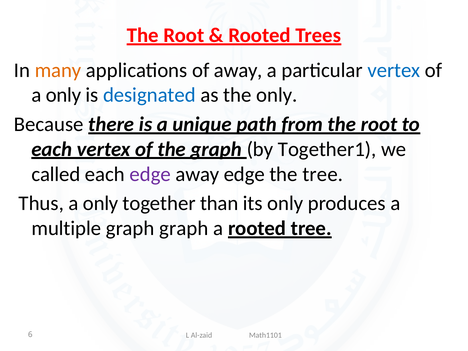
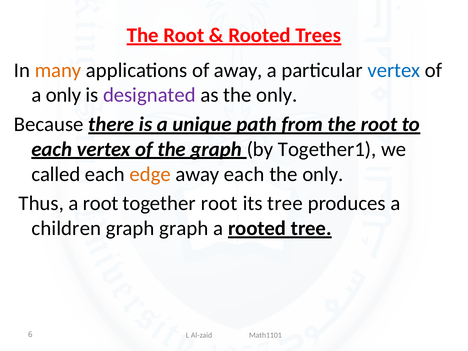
designated colour: blue -> purple
edge at (150, 174) colour: purple -> orange
away edge: edge -> each
tree at (323, 174): tree -> only
Thus a only: only -> root
together than: than -> root
its only: only -> tree
multiple: multiple -> children
